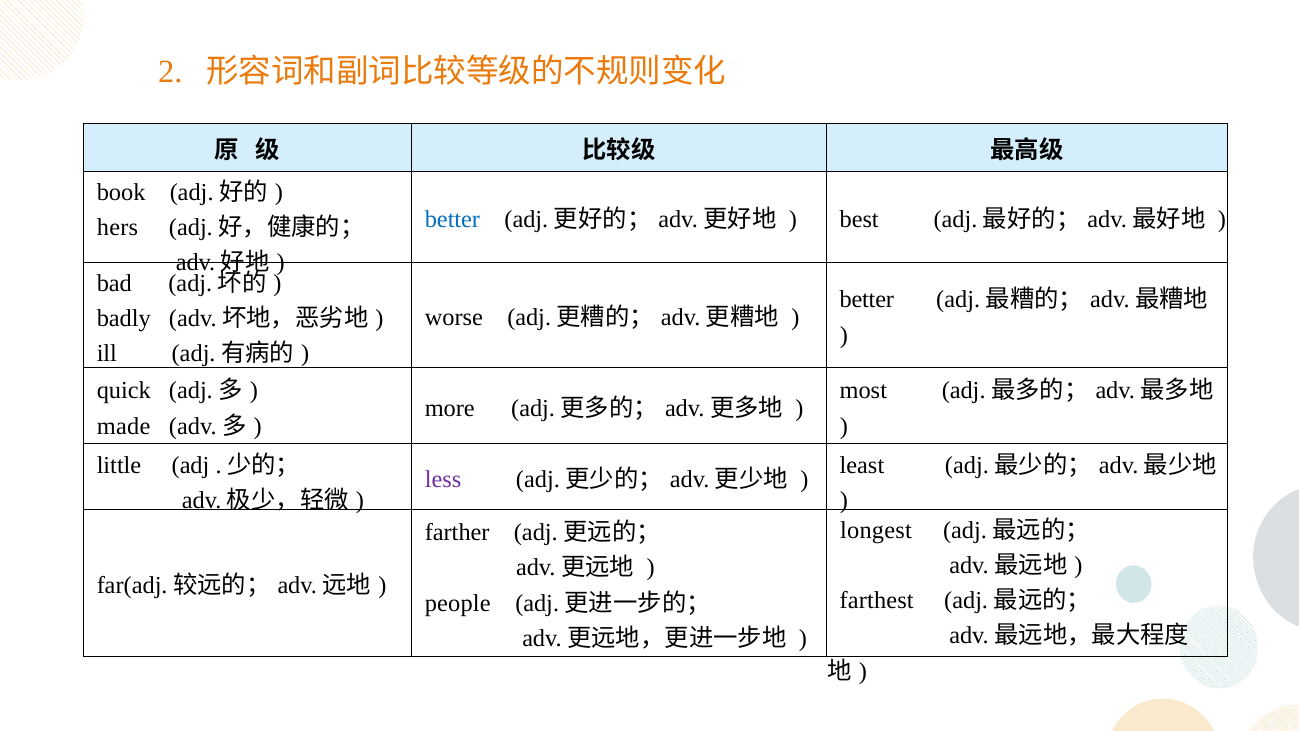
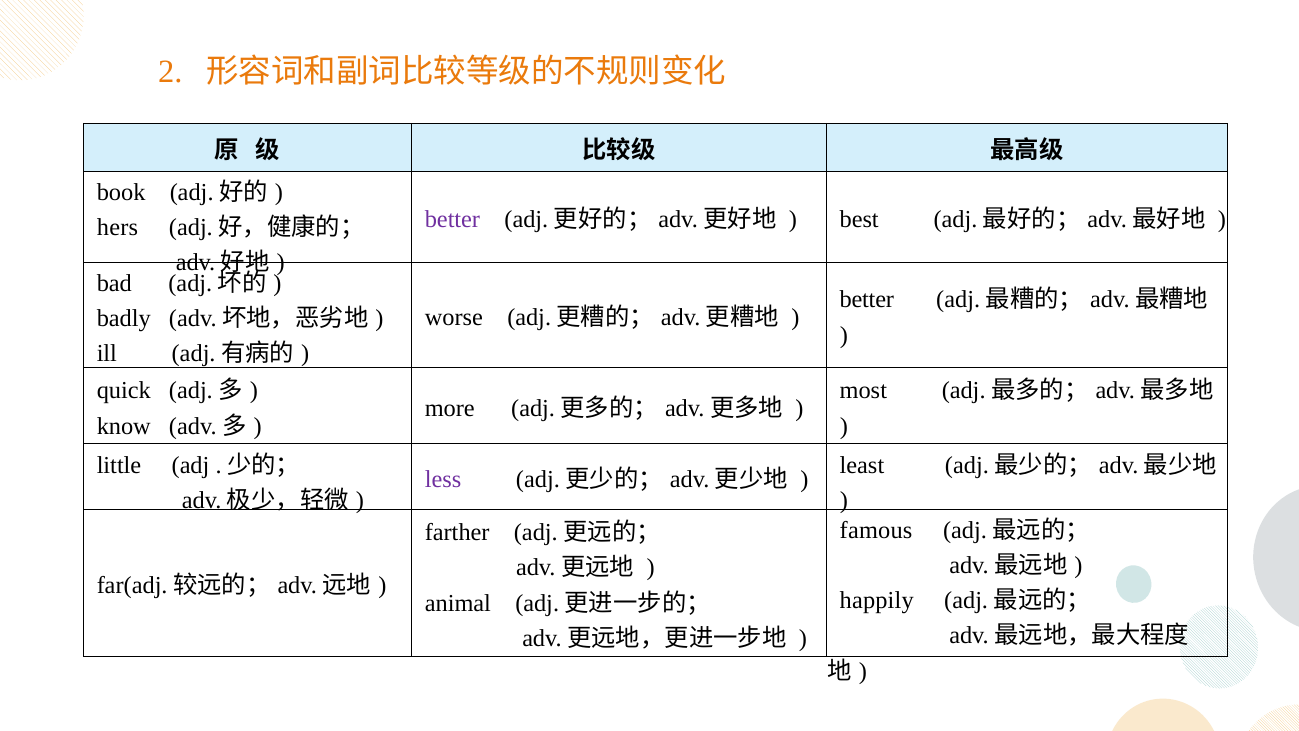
better at (452, 219) colour: blue -> purple
made: made -> know
longest: longest -> famous
farthest: farthest -> happily
people: people -> animal
